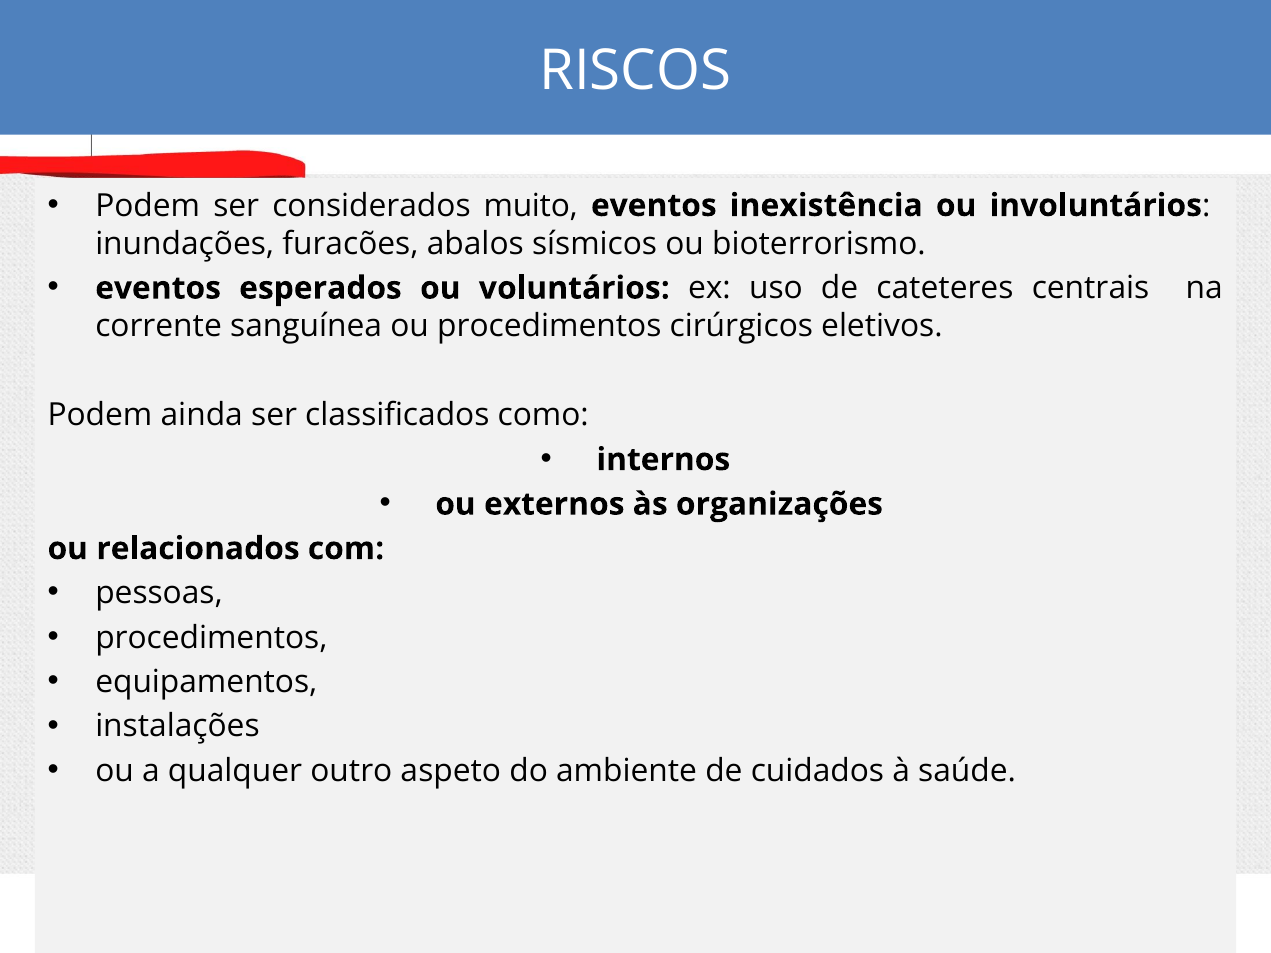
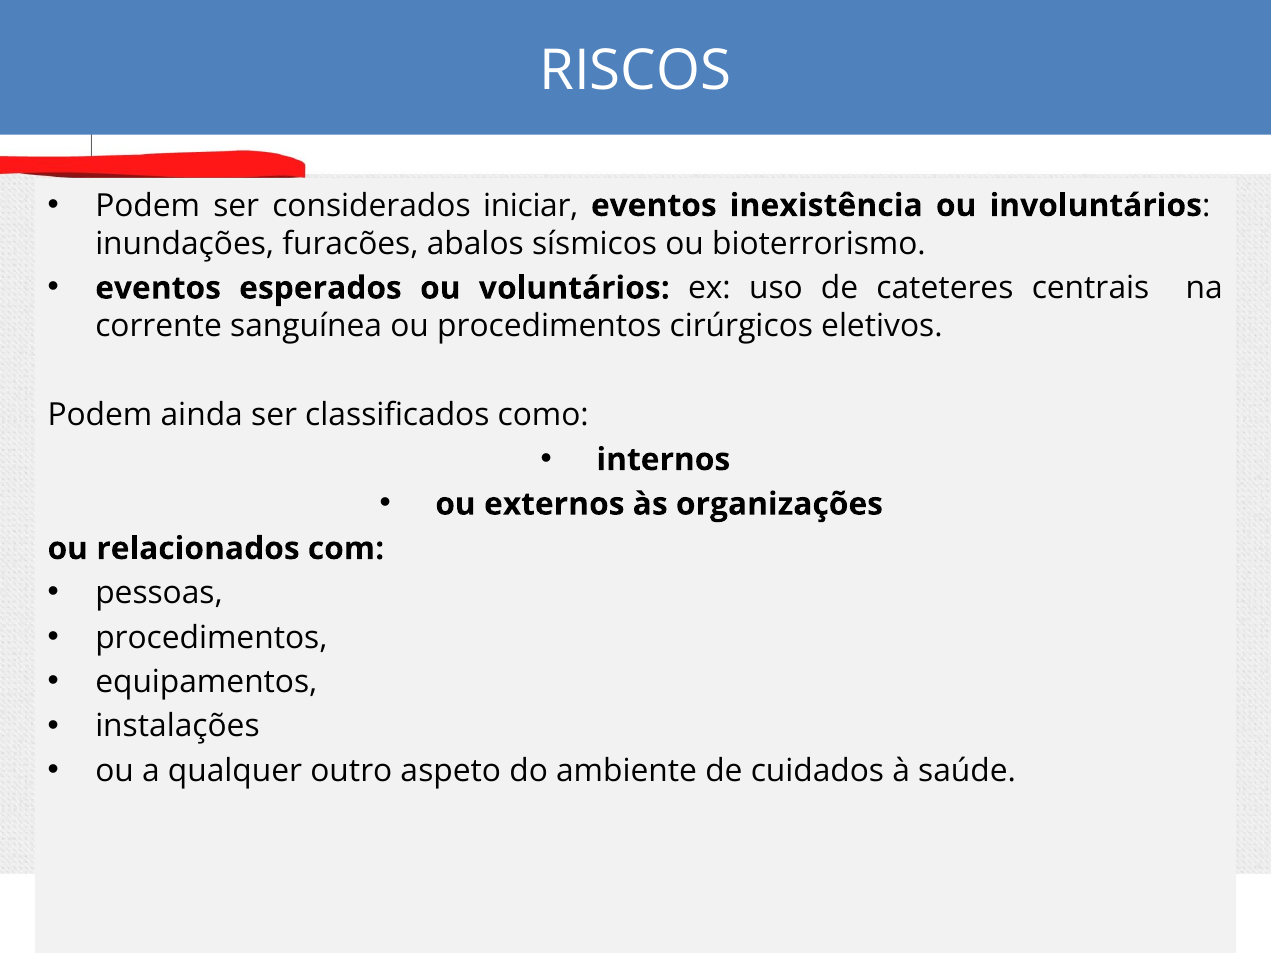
muito: muito -> iniciar
